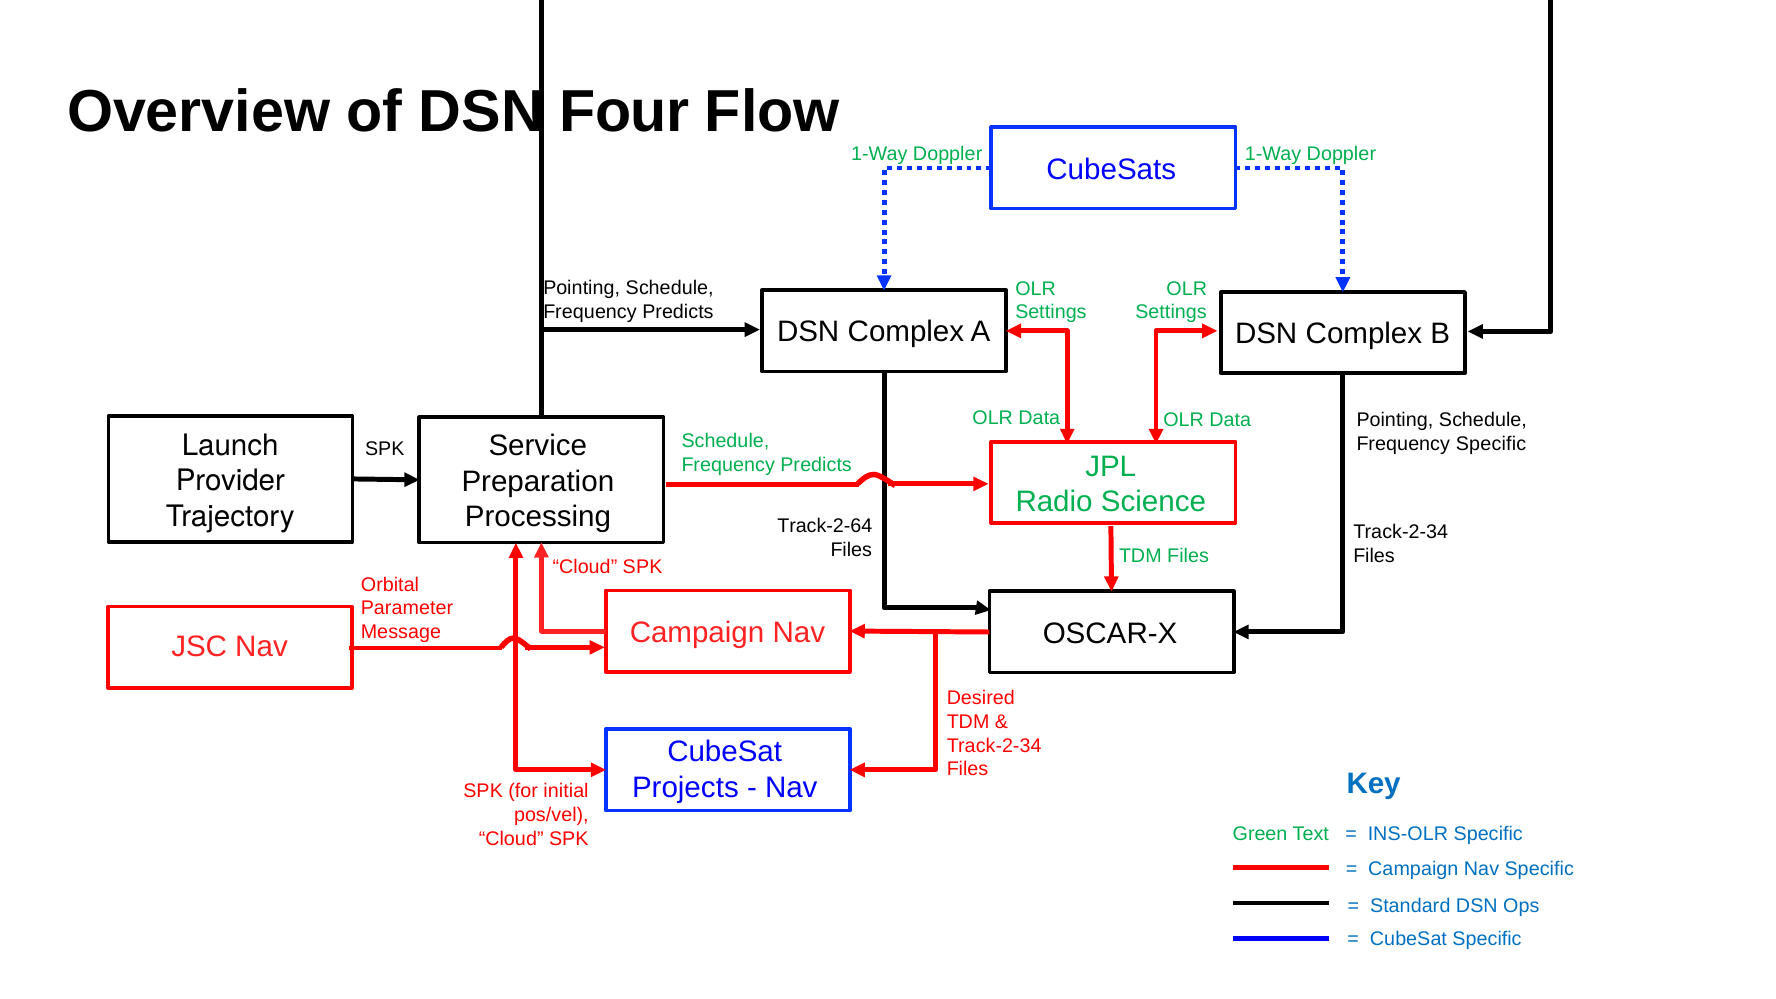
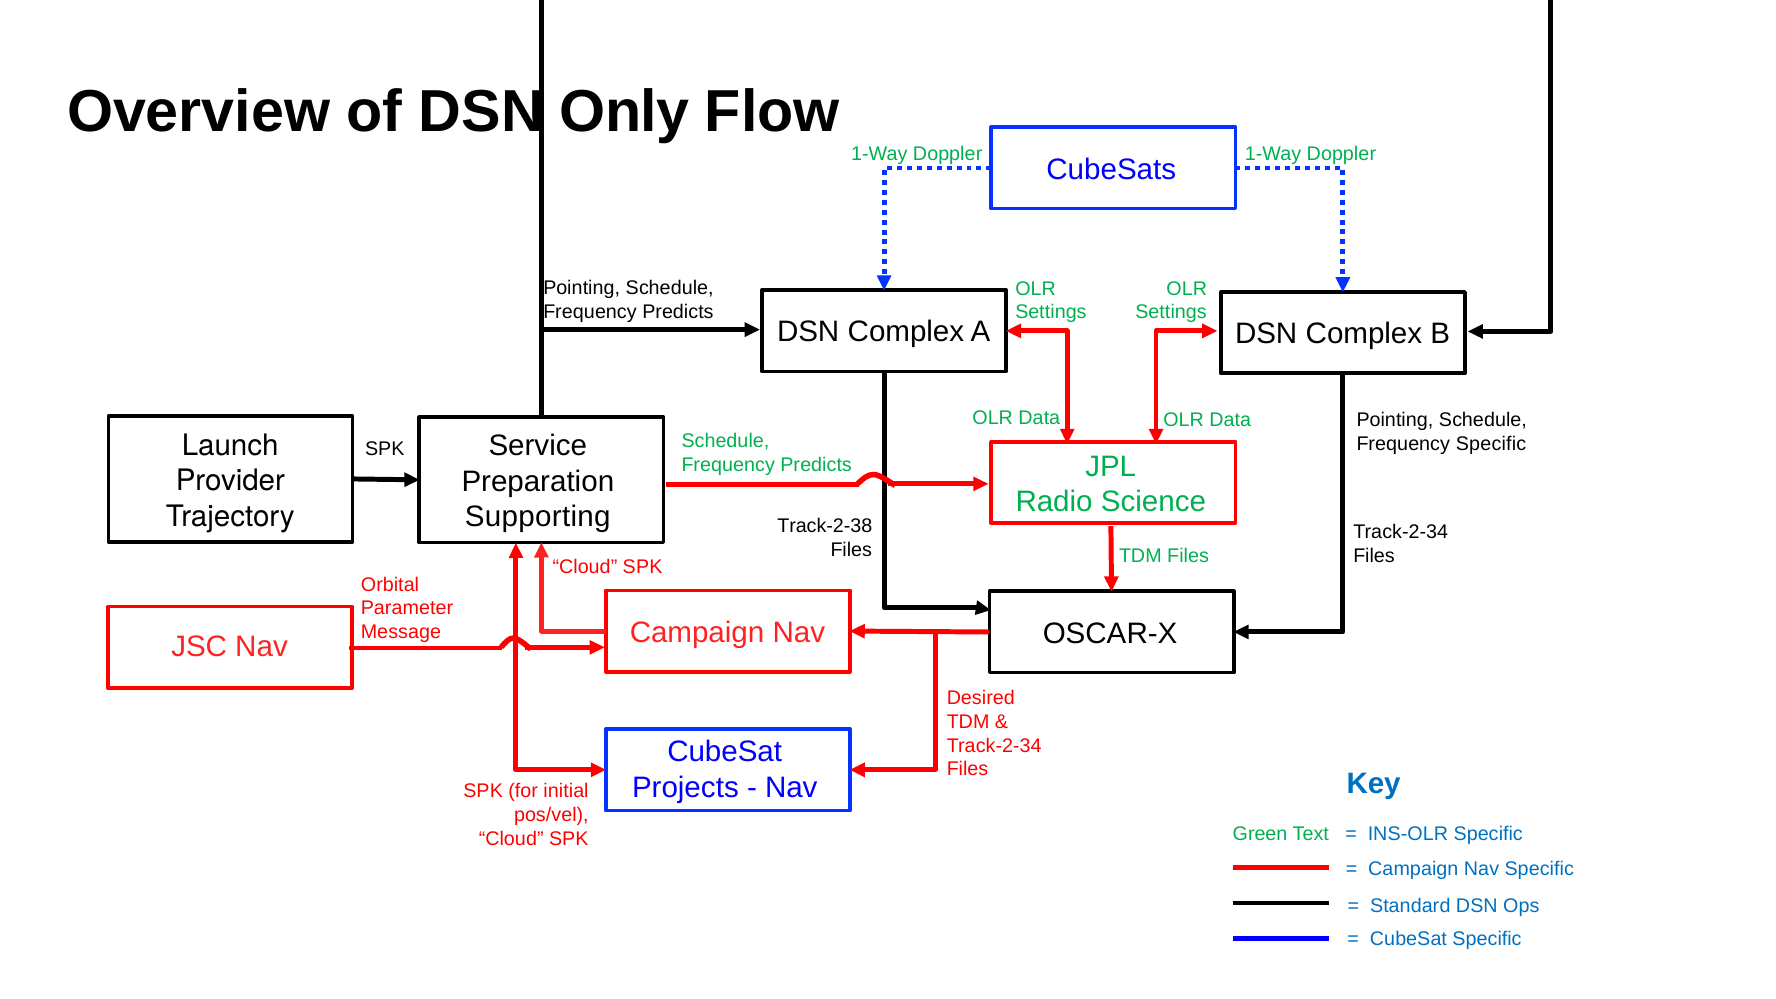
Four: Four -> Only
Processing: Processing -> Supporting
Track-2-64: Track-2-64 -> Track-2-38
